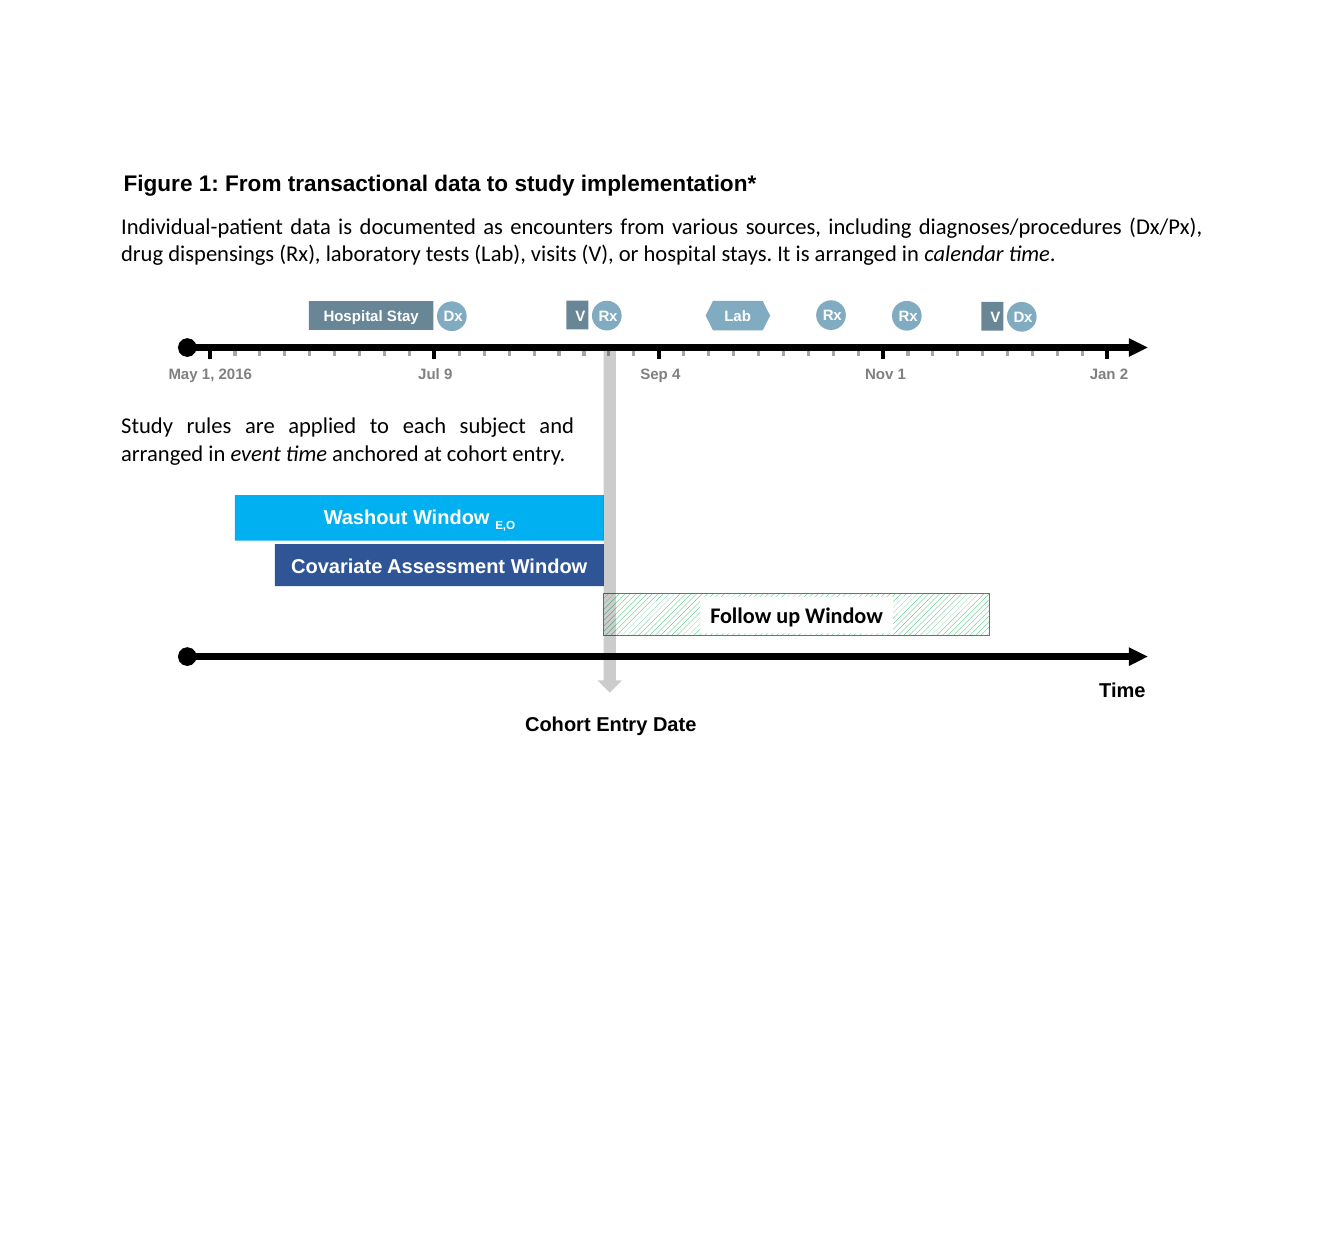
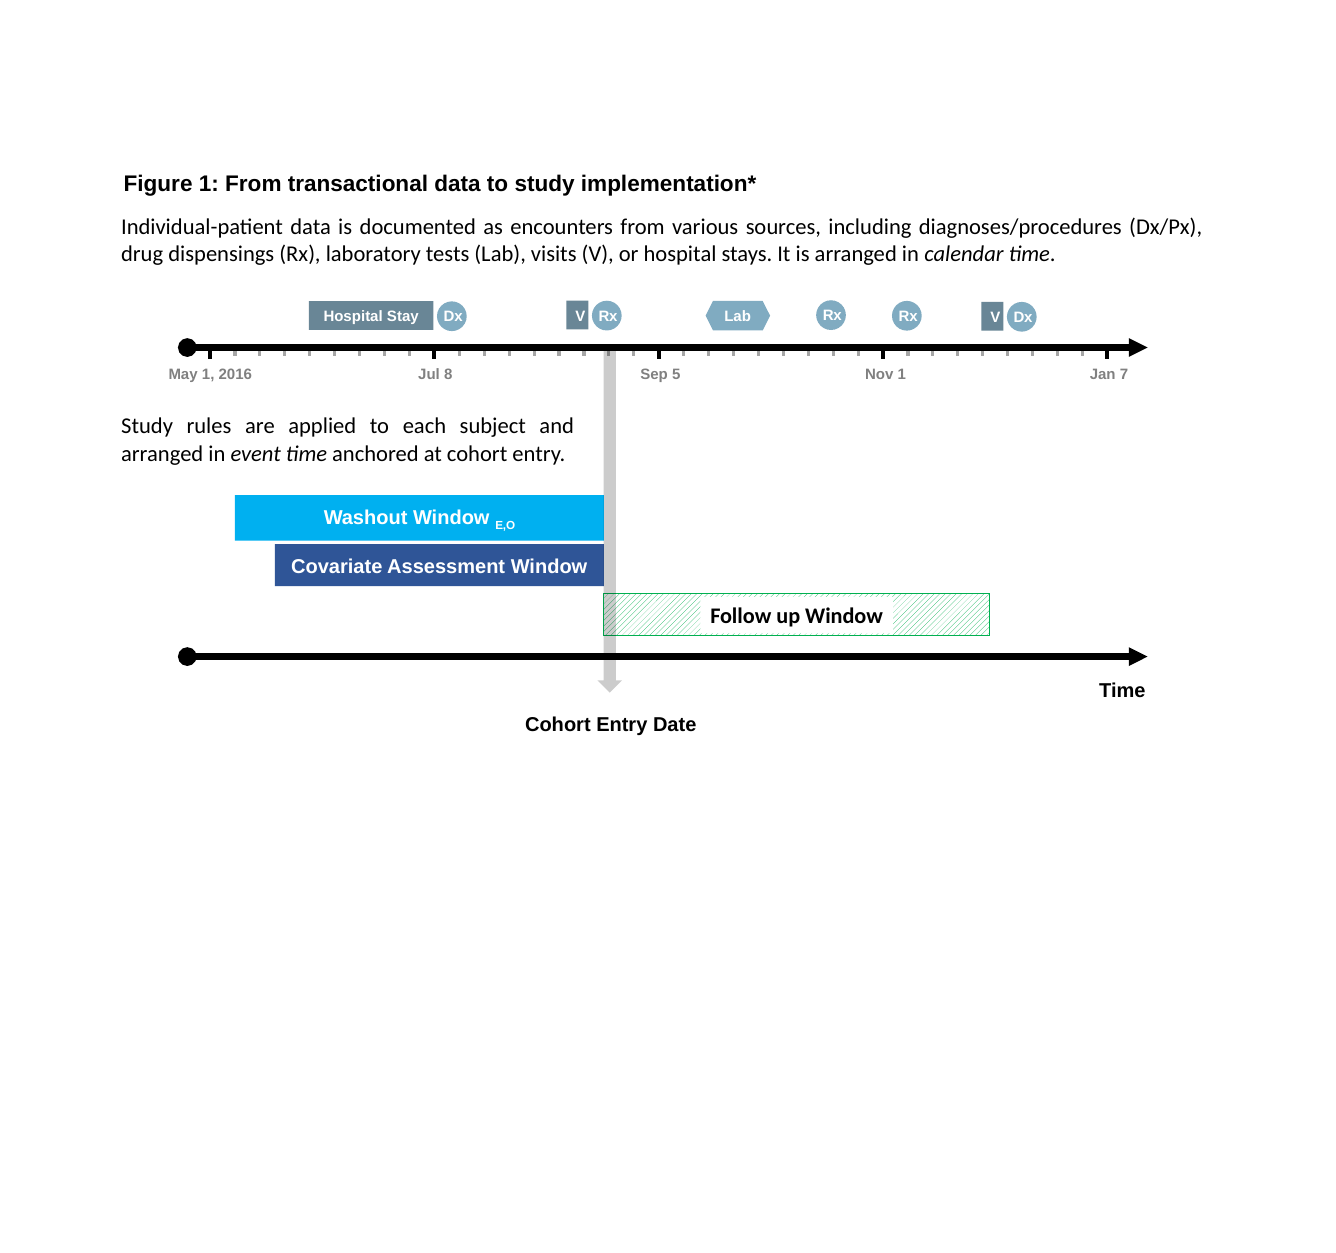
9: 9 -> 8
4: 4 -> 5
2: 2 -> 7
